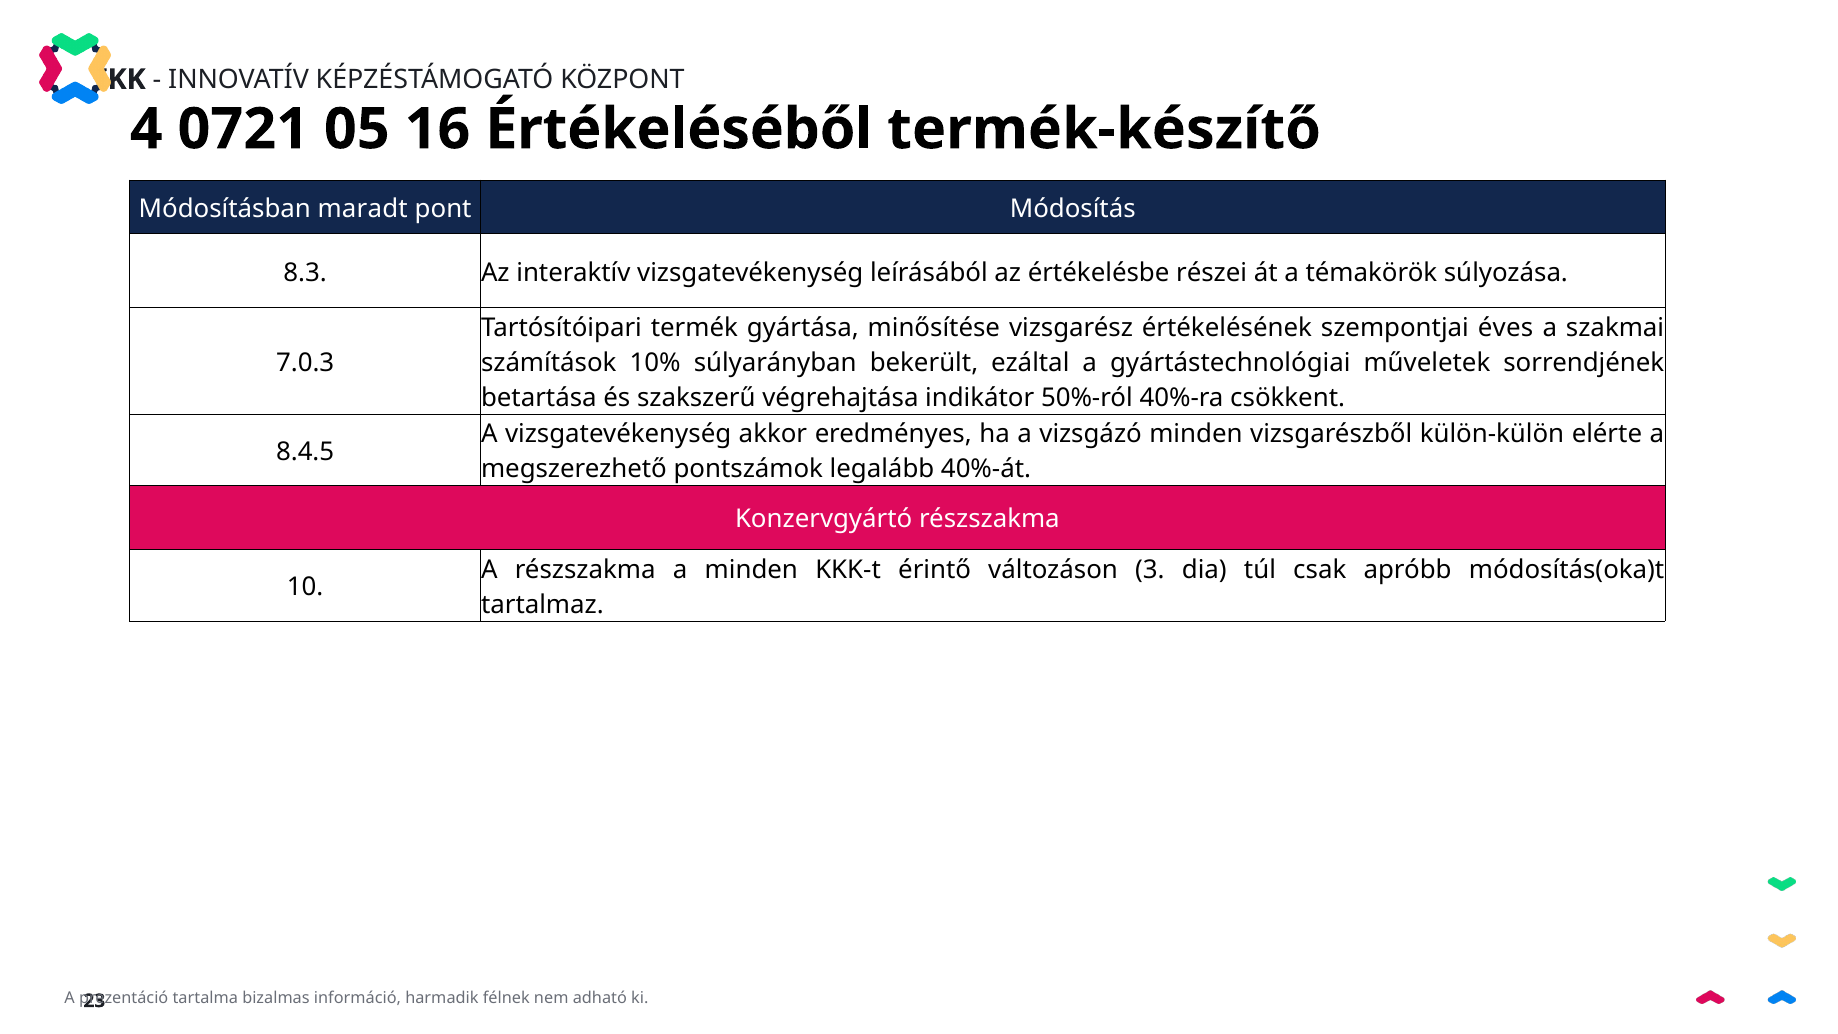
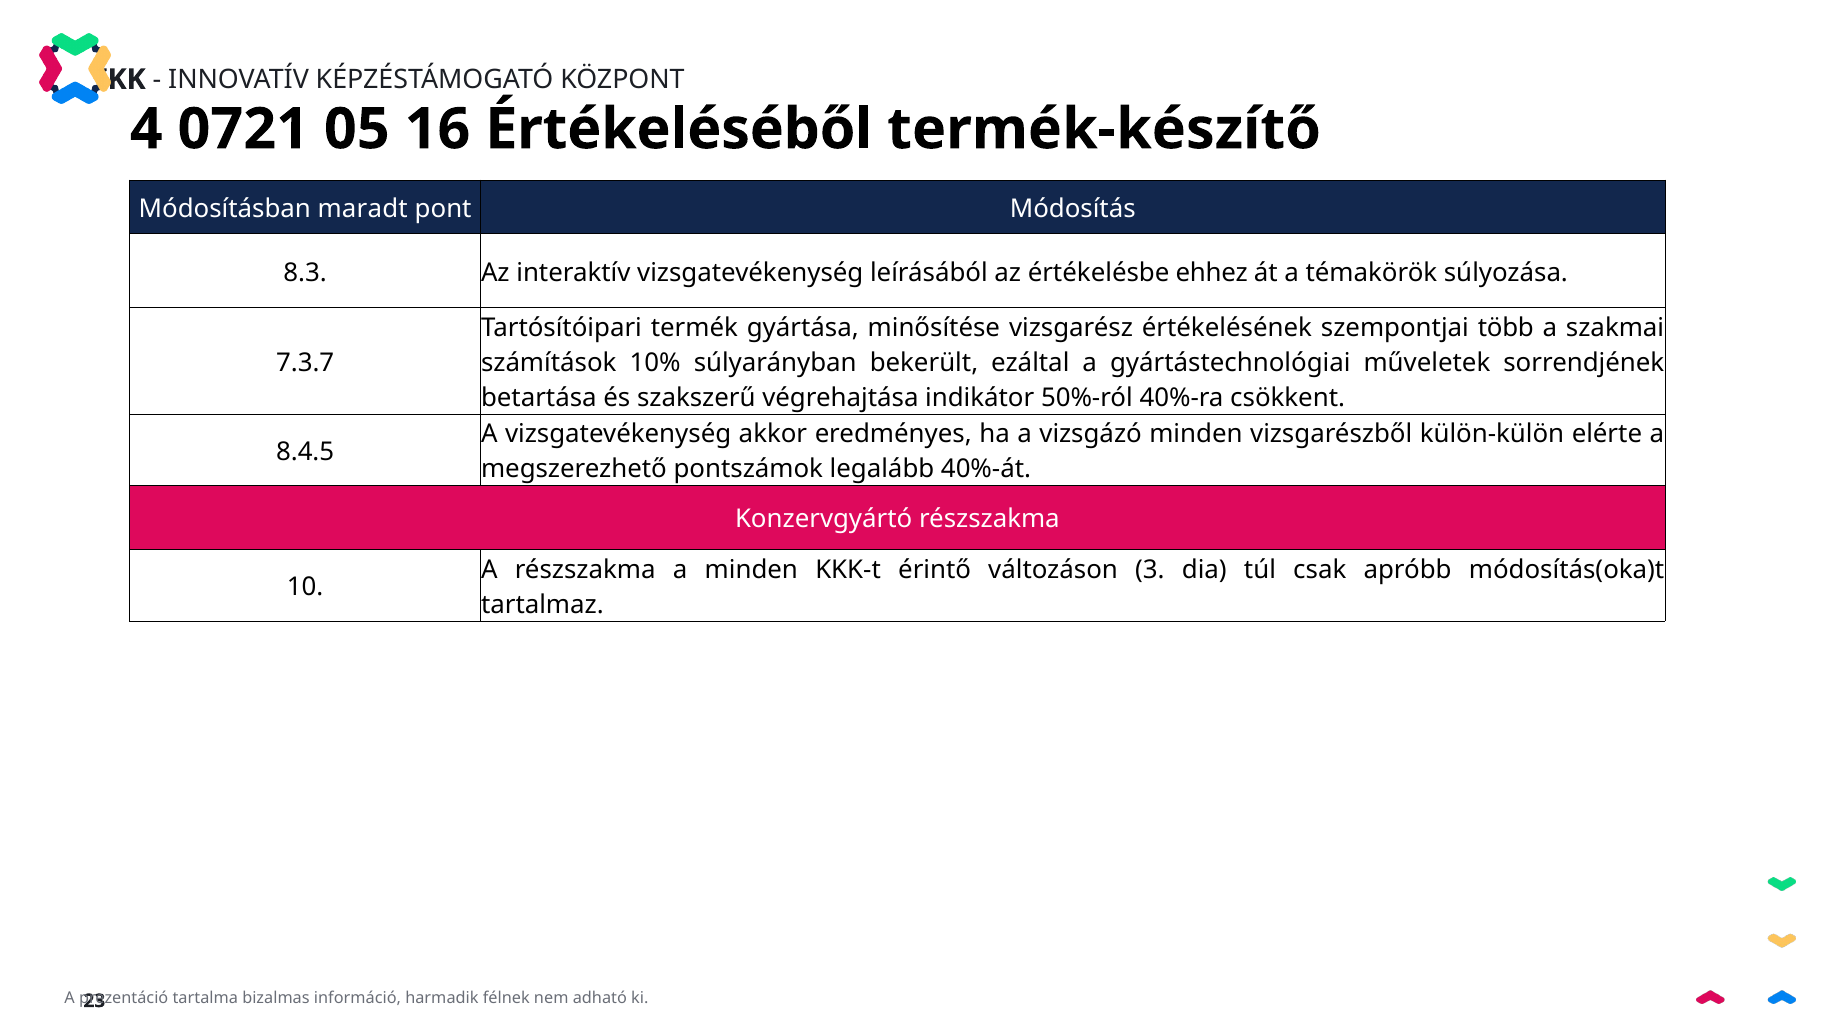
részei: részei -> ehhez
éves: éves -> több
7.0.3: 7.0.3 -> 7.3.7
